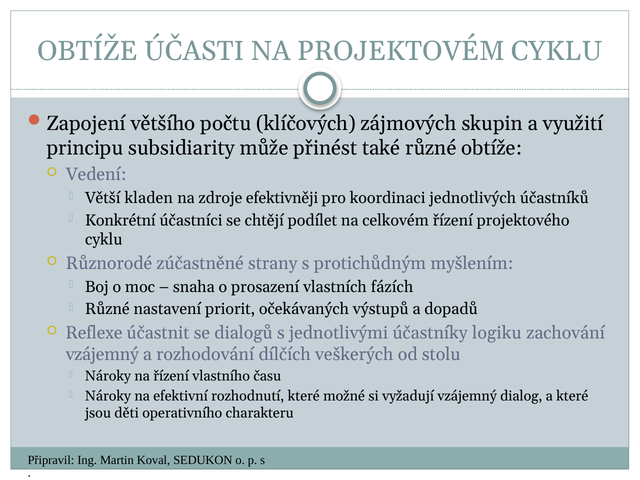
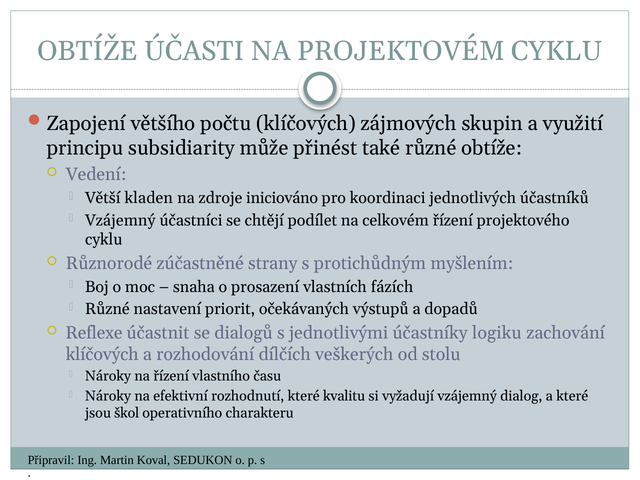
efektivněji: efektivněji -> iniciováno
Konkrétní at (120, 220): Konkrétní -> Vzájemný
vzájemný at (102, 354): vzájemný -> klíčových
možné: možné -> kvalitu
děti: děti -> škol
